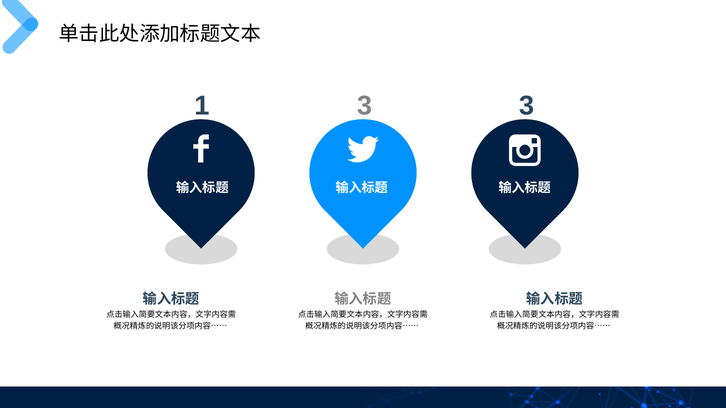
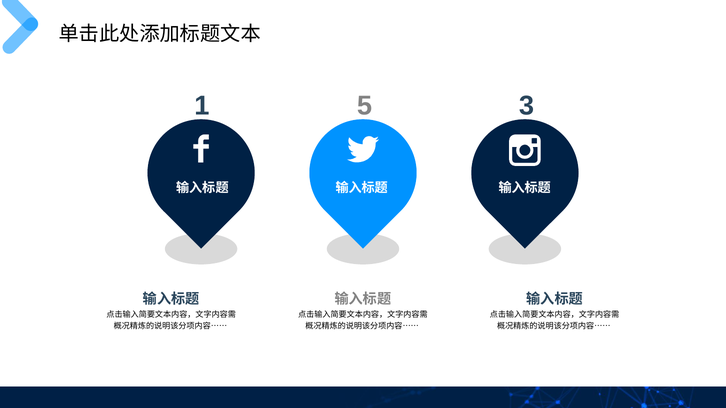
1 3: 3 -> 5
